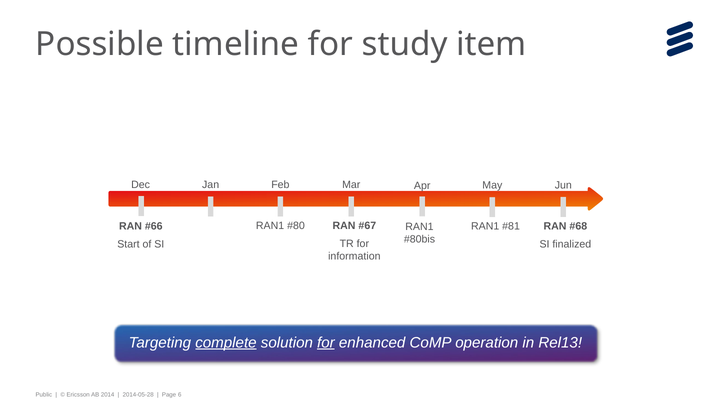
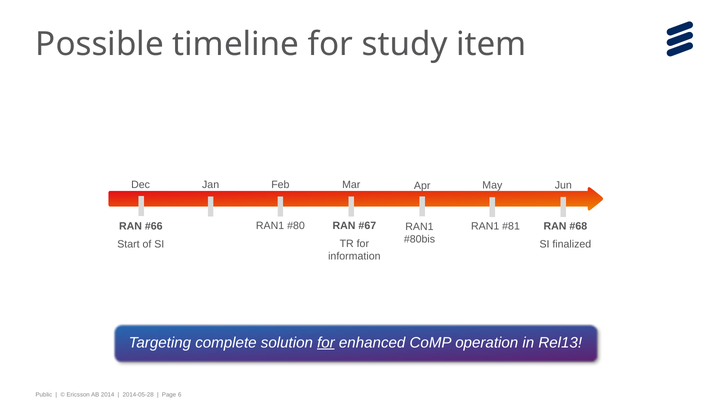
complete underline: present -> none
